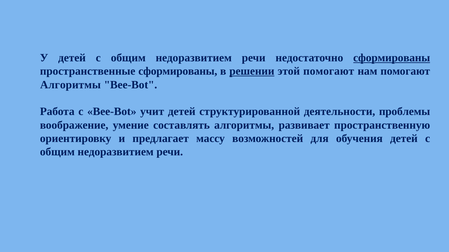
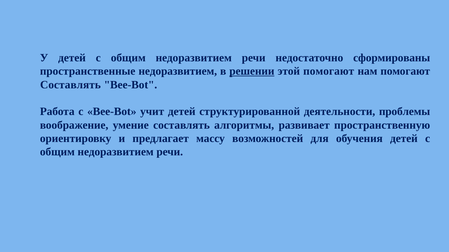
сформированы at (392, 58) underline: present -> none
пространственные сформированы: сформированы -> недоразвитием
Алгоритмы at (70, 85): Алгоритмы -> Составлять
